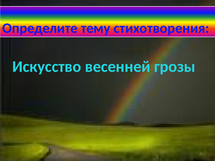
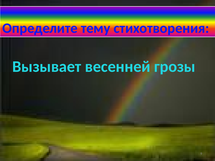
Искусство: Искусство -> Вызывает
